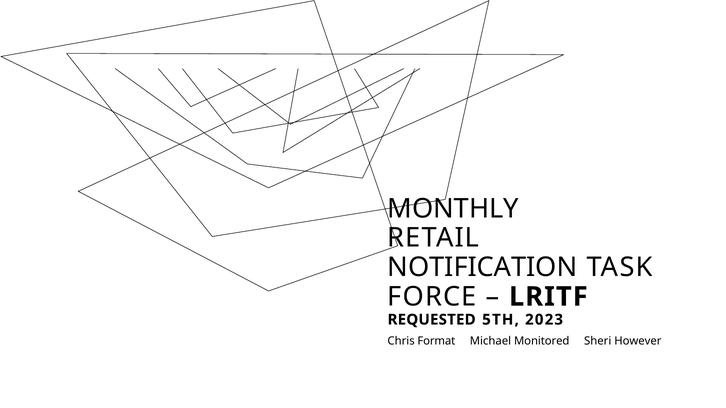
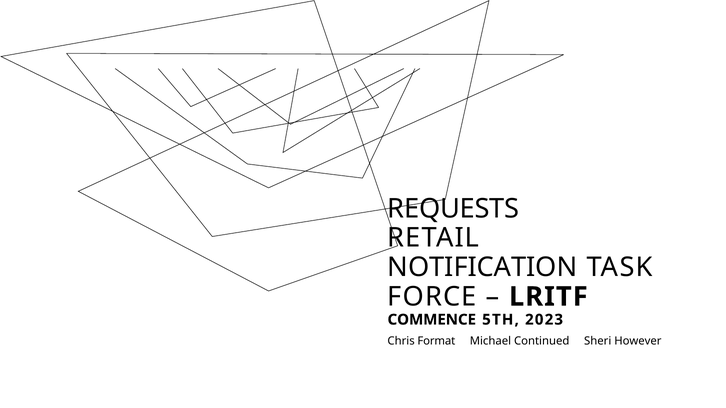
MONTHLY: MONTHLY -> REQUESTS
REQUESTED: REQUESTED -> COMMENCE
Monitored: Monitored -> Continued
